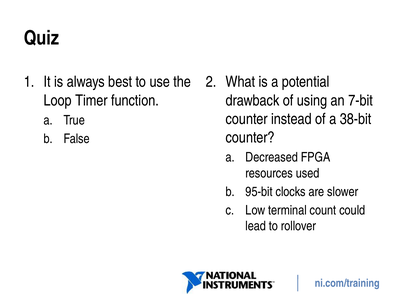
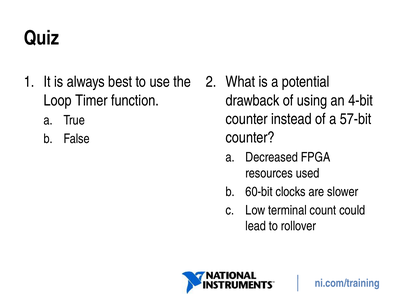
7-bit: 7-bit -> 4-bit
38-bit: 38-bit -> 57-bit
95-bit: 95-bit -> 60-bit
